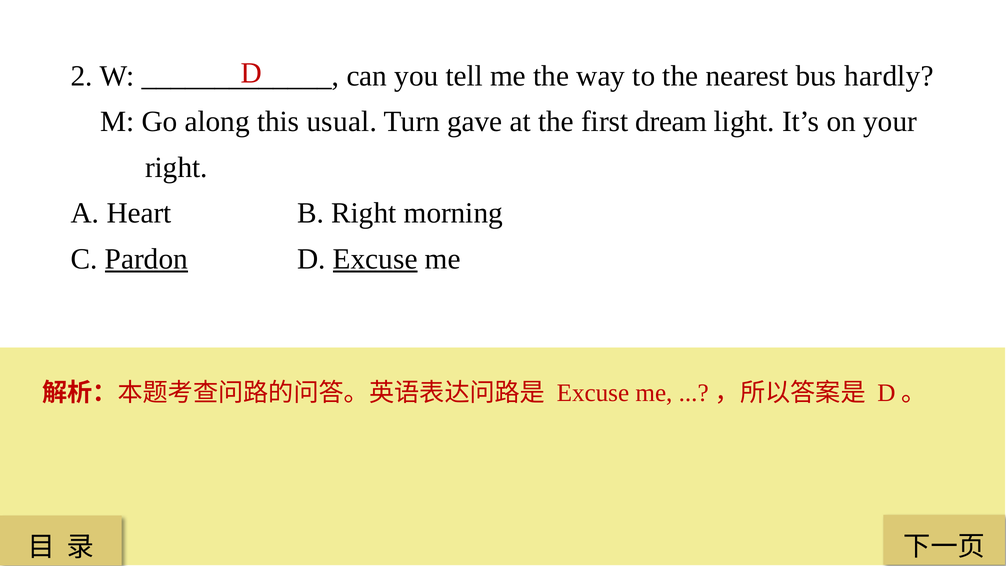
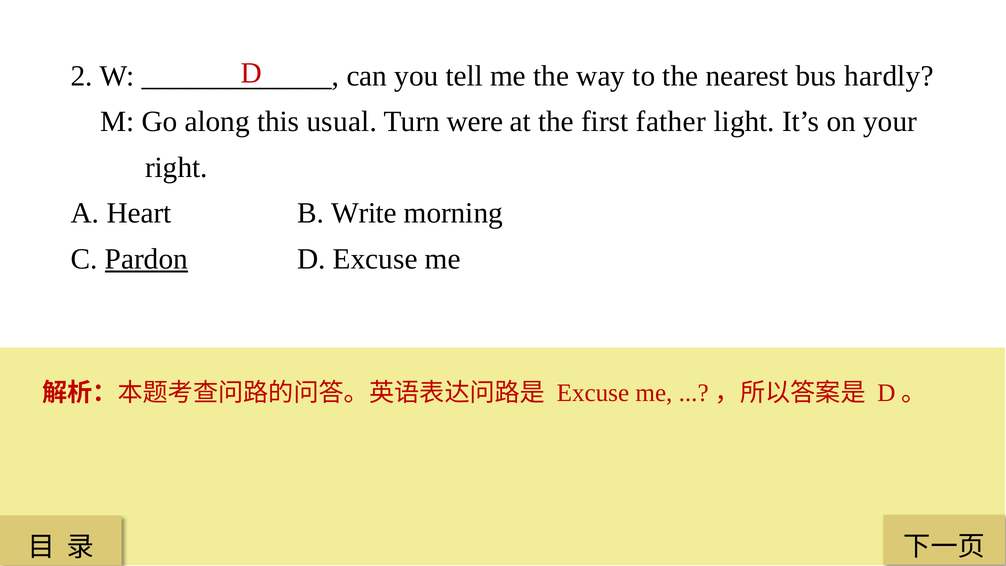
gave: gave -> were
dream: dream -> father
B Right: Right -> Write
Excuse at (375, 259) underline: present -> none
